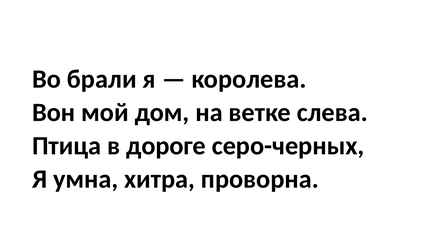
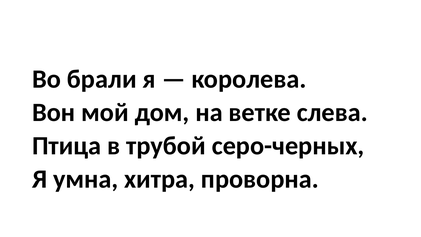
дороге: дороге -> трубой
